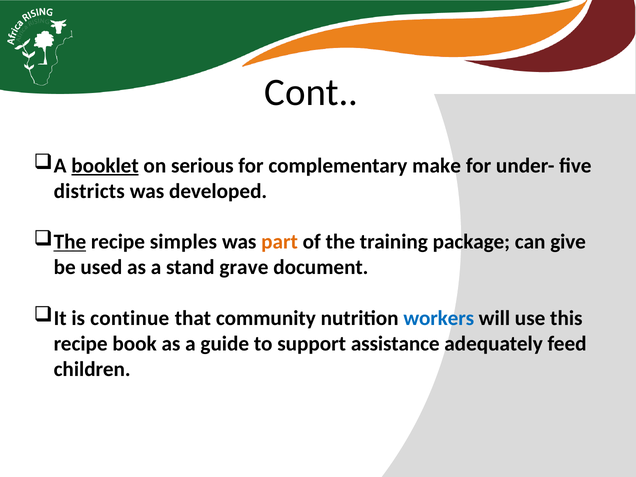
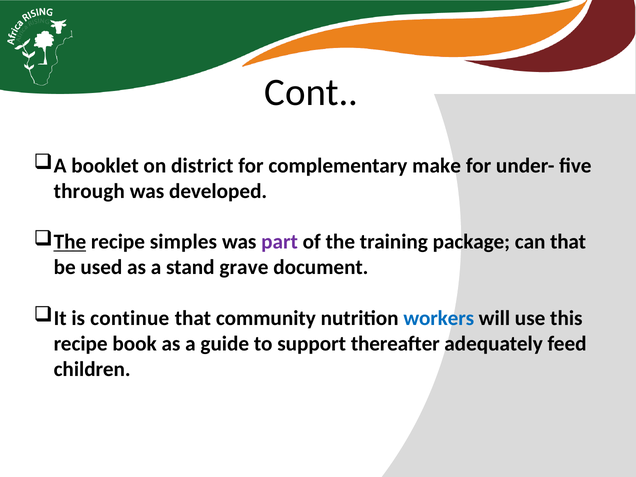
booklet underline: present -> none
serious: serious -> district
districts: districts -> through
part colour: orange -> purple
can give: give -> that
assistance: assistance -> thereafter
